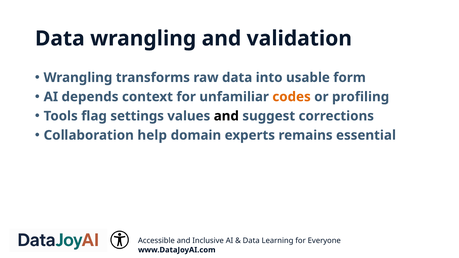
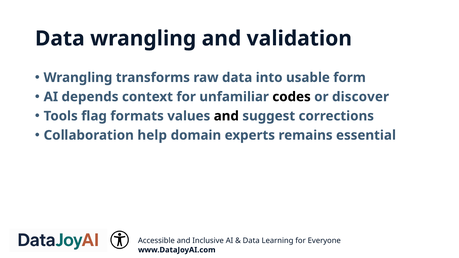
codes colour: orange -> black
profiling: profiling -> discover
settings: settings -> formats
